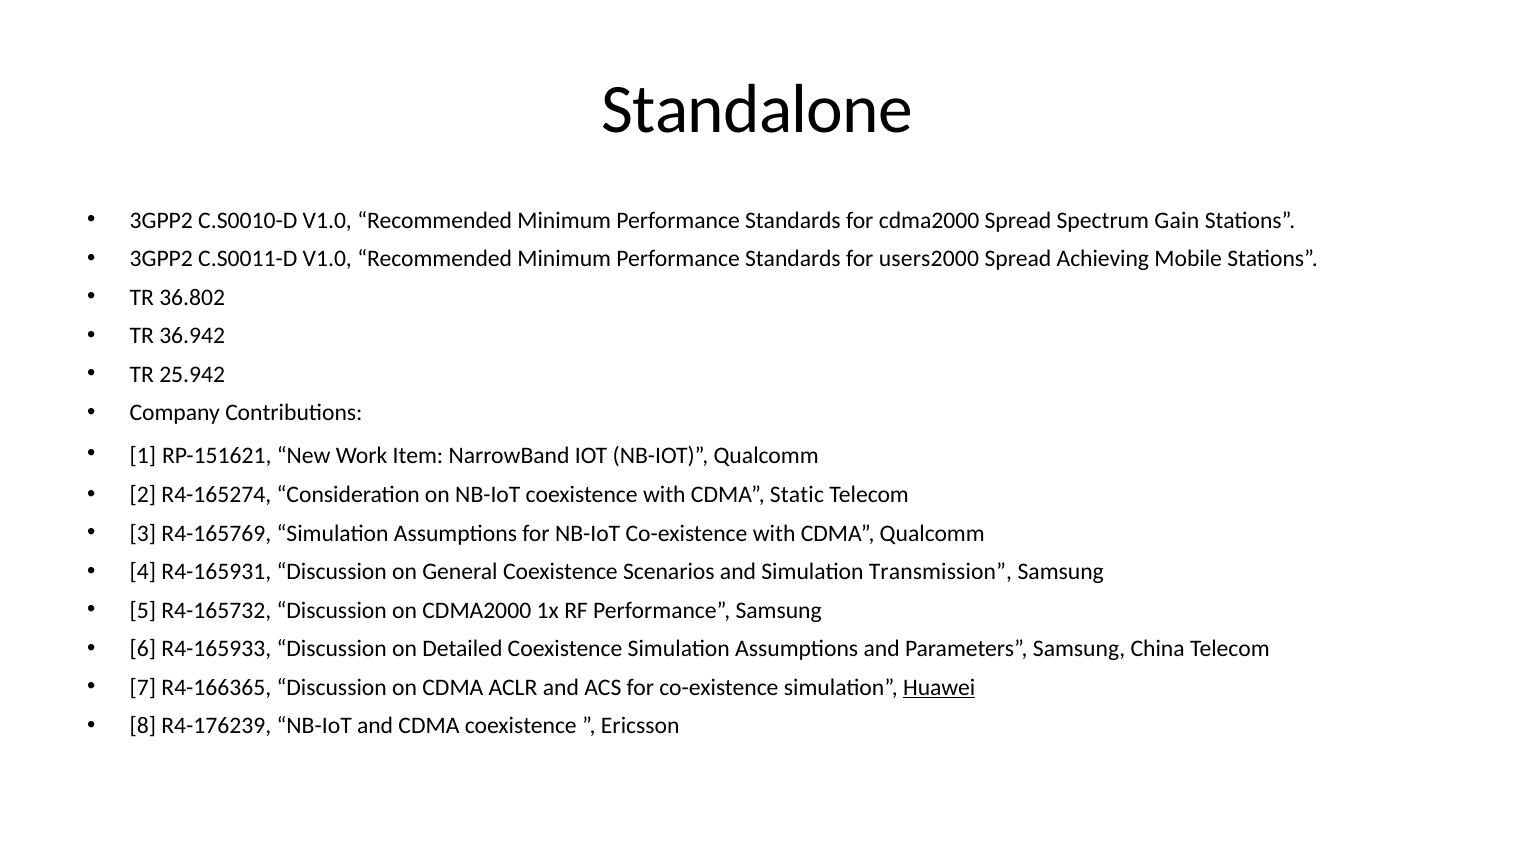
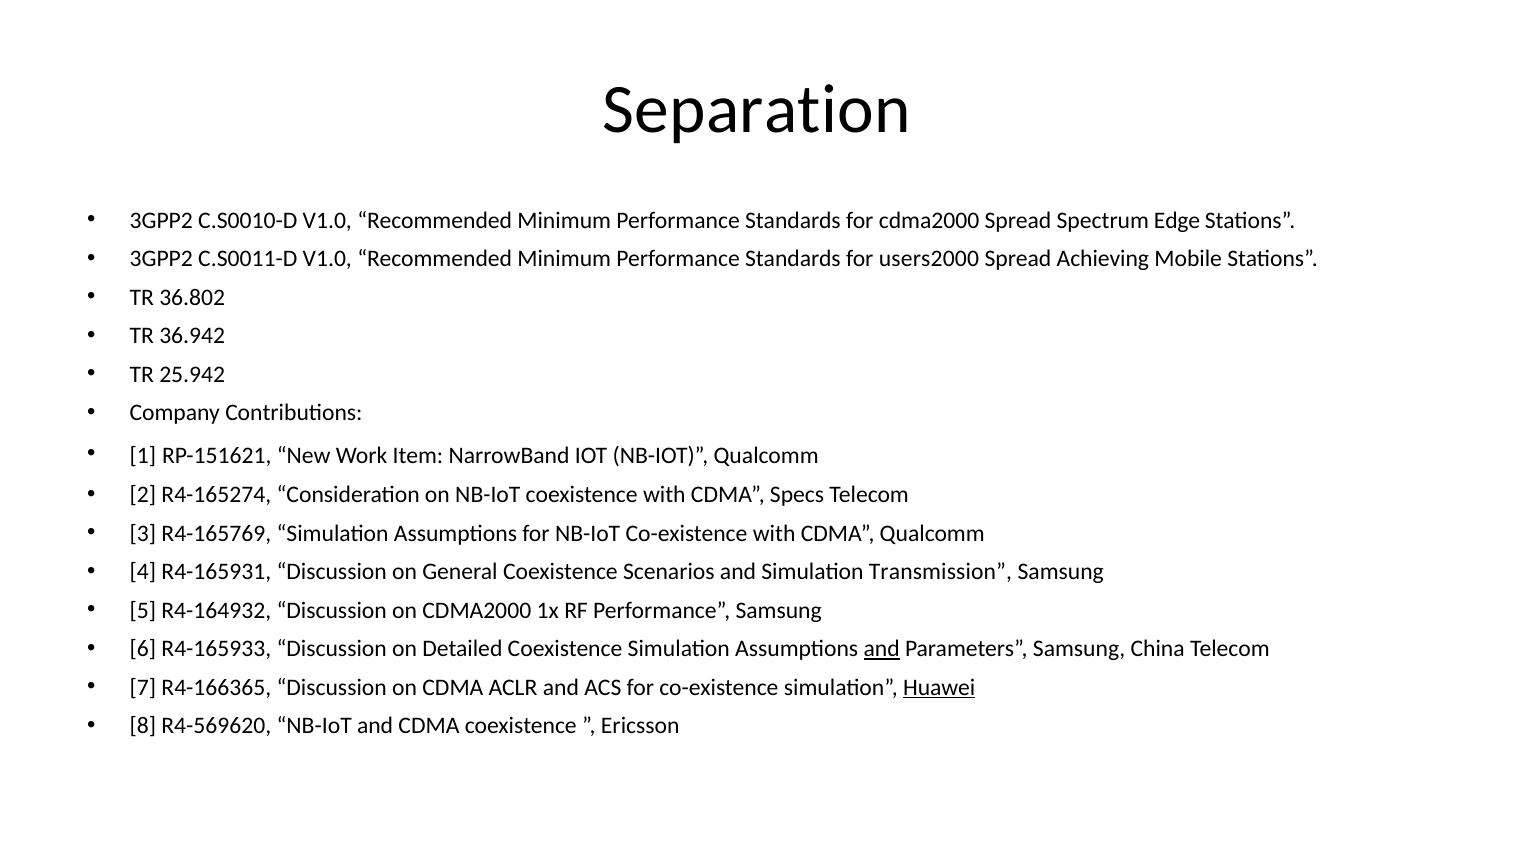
Standalone: Standalone -> Separation
Gain: Gain -> Edge
Static: Static -> Specs
R4-165732: R4-165732 -> R4-164932
and at (882, 649) underline: none -> present
R4-176239: R4-176239 -> R4-569620
